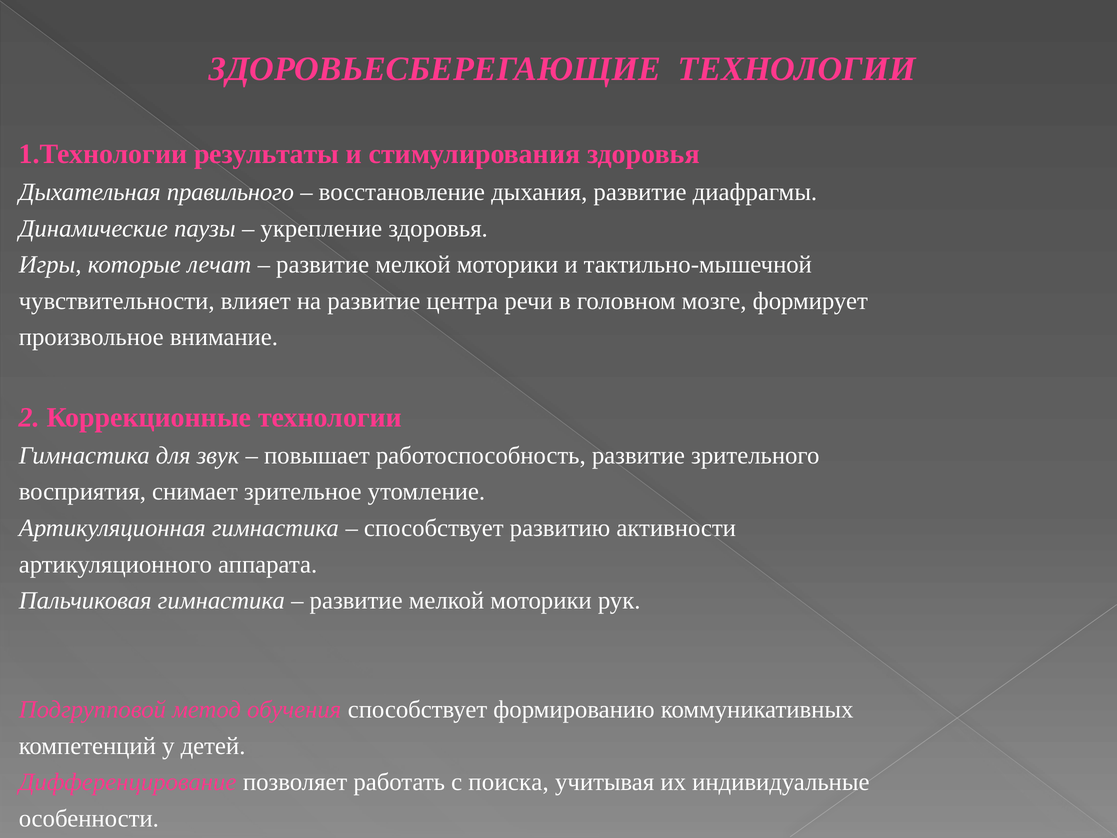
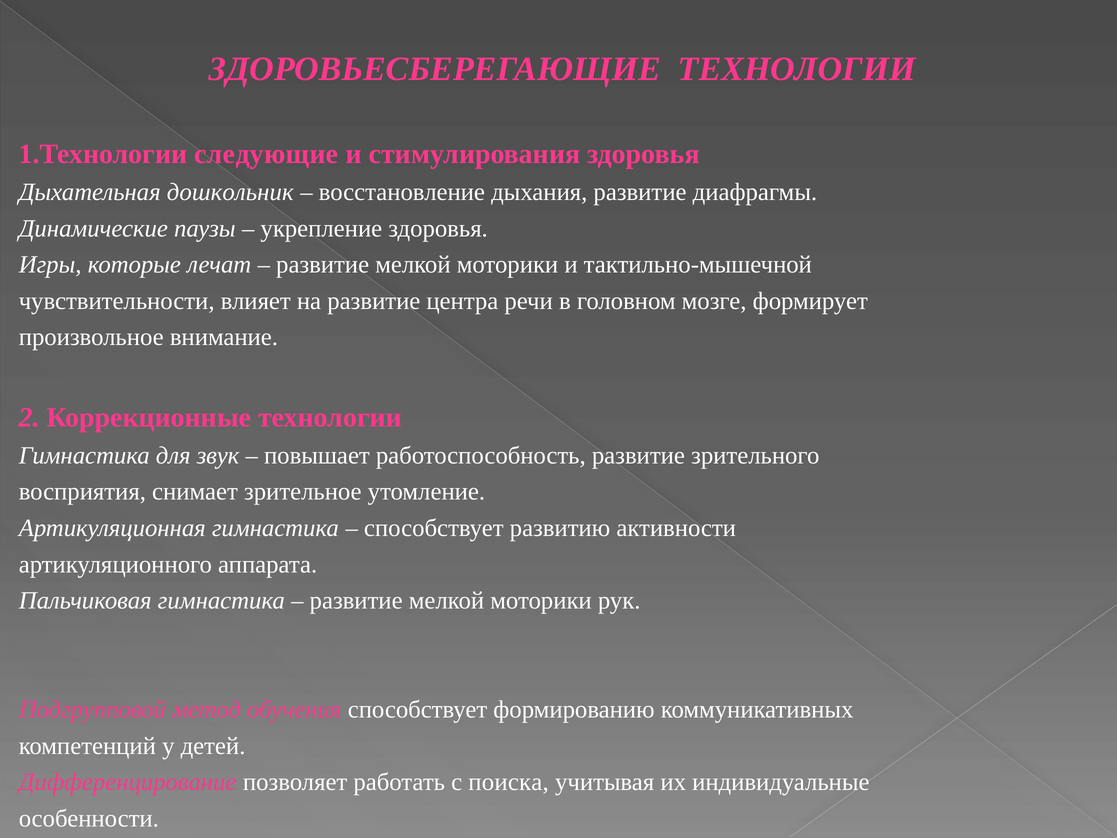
результаты: результаты -> следующие
правильного: правильного -> дошкольник
